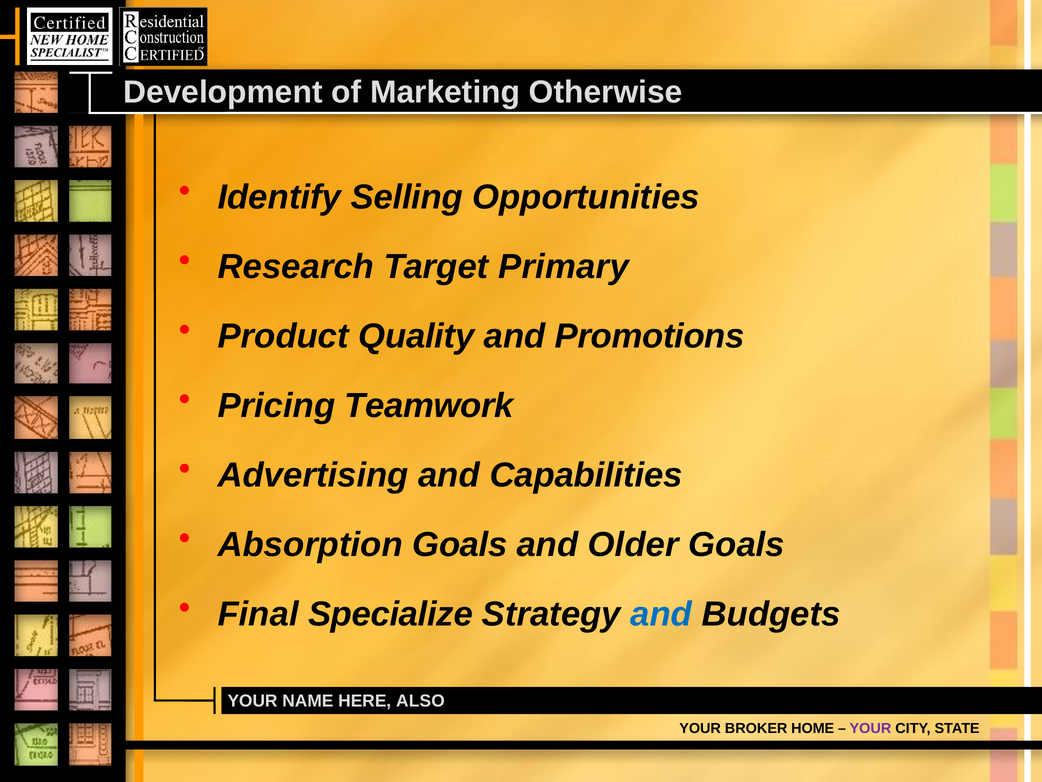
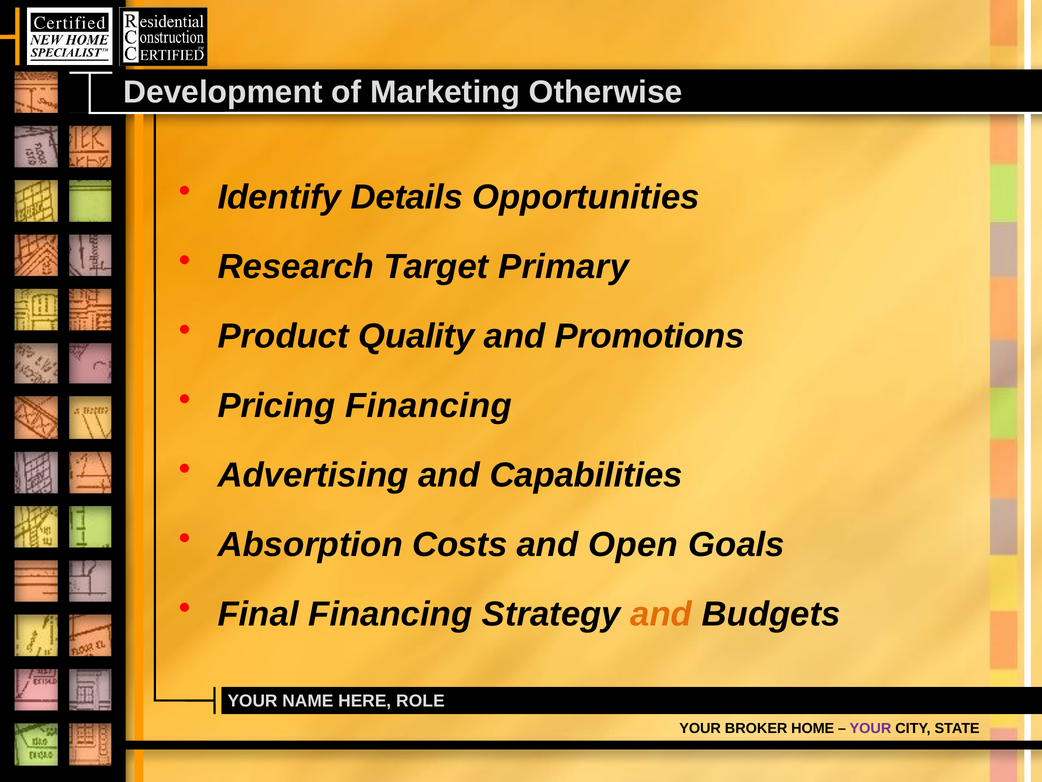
Selling: Selling -> Details
Pricing Teamwork: Teamwork -> Financing
Absorption Goals: Goals -> Costs
Older: Older -> Open
Final Specialize: Specialize -> Financing
and at (661, 614) colour: blue -> orange
ALSO: ALSO -> ROLE
